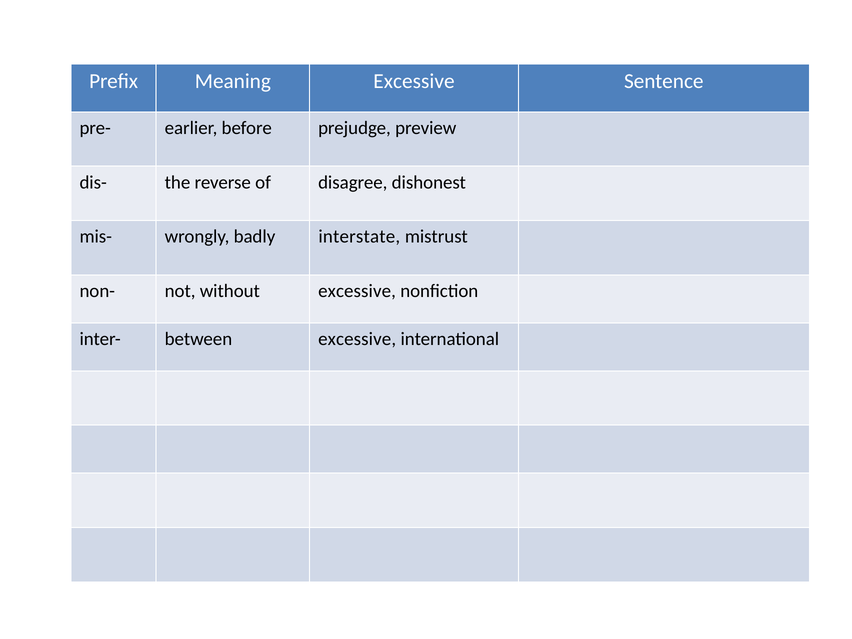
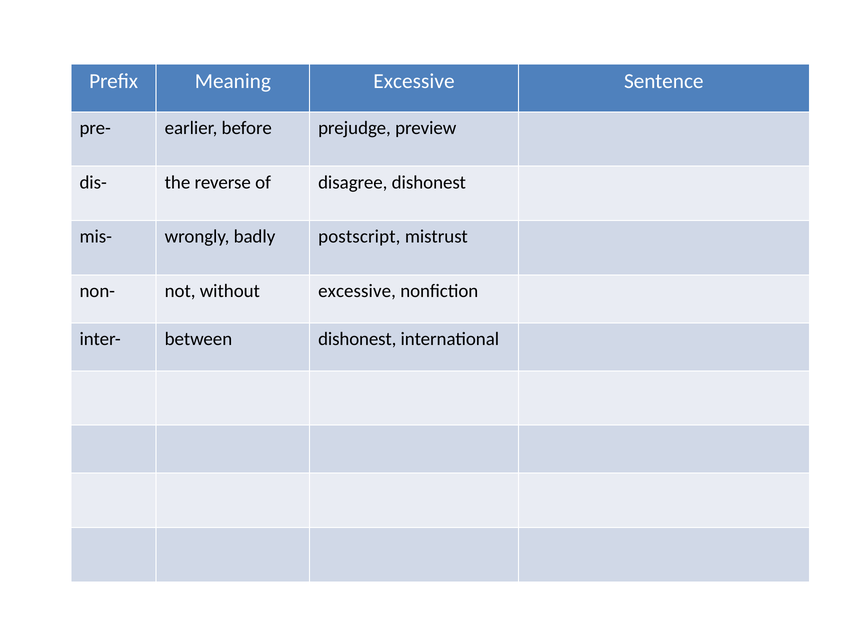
interstate: interstate -> postscript
between excessive: excessive -> dishonest
